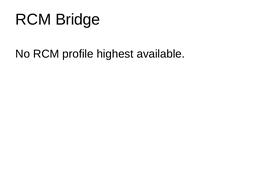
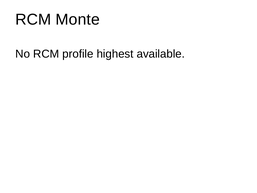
Bridge: Bridge -> Monte
